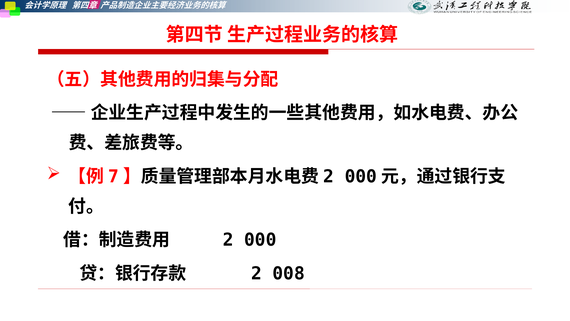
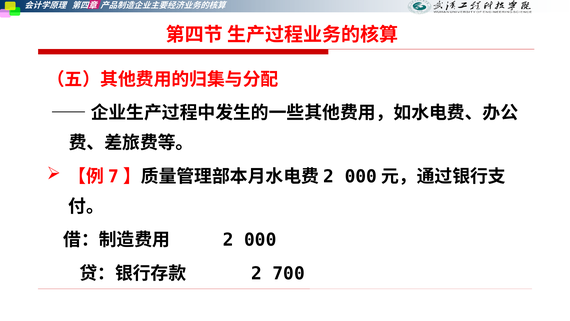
008: 008 -> 700
